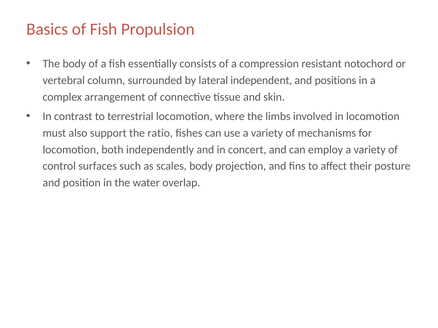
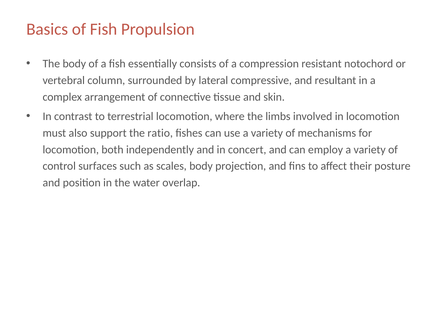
independent: independent -> compressive
positions: positions -> resultant
